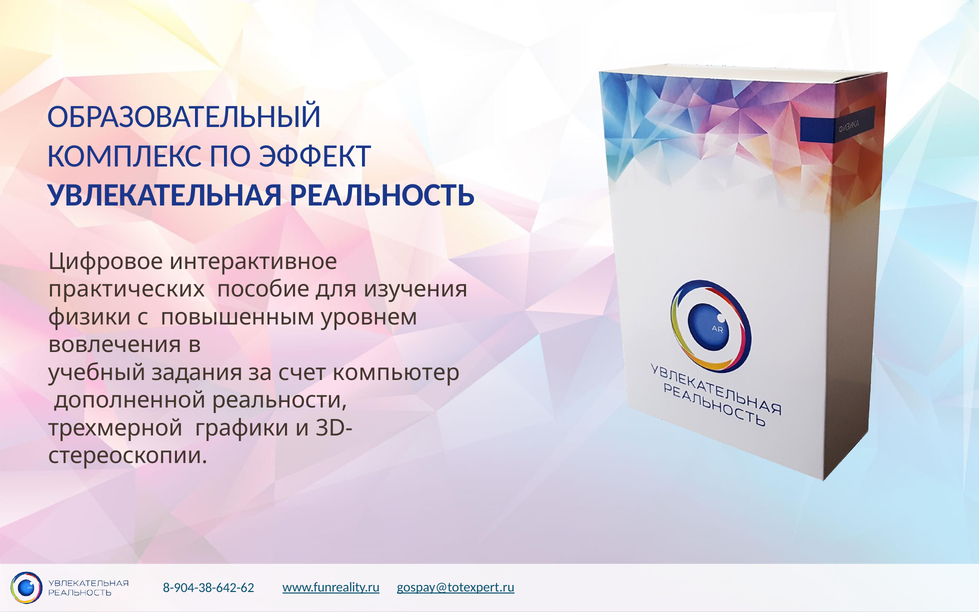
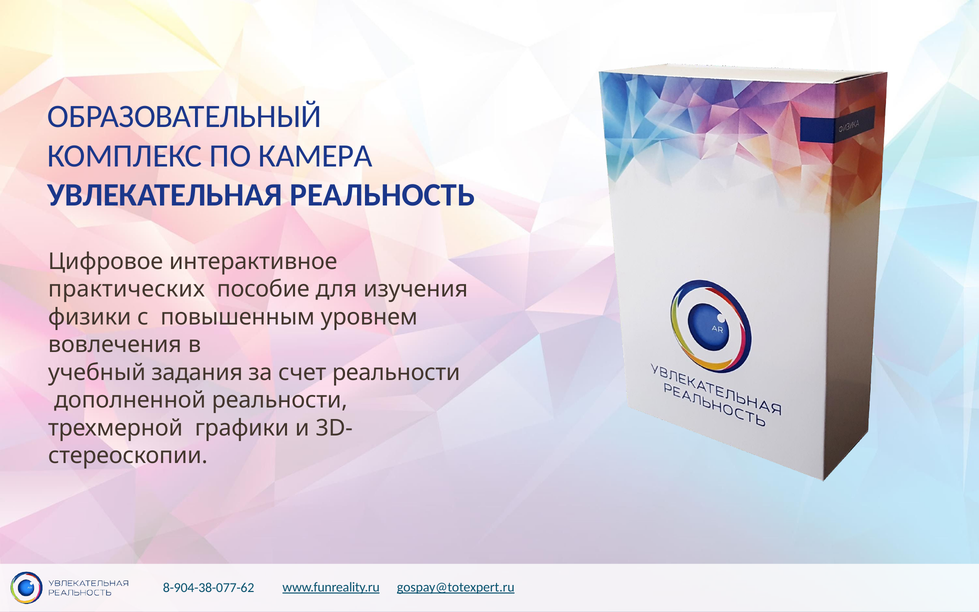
ЭФФЕКТ: ЭФФЕКТ -> КАМЕРА
счет компьютер: компьютер -> реальности
8-904-38-642-62: 8-904-38-642-62 -> 8-904-38-077-62
